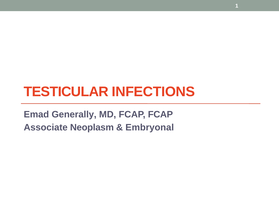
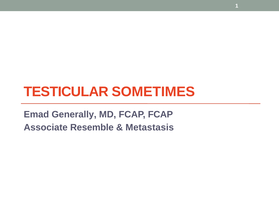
INFECTIONS: INFECTIONS -> SOMETIMES
Neoplasm: Neoplasm -> Resemble
Embryonal: Embryonal -> Metastasis
